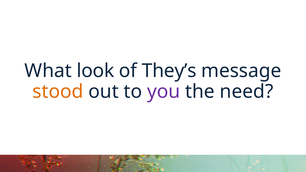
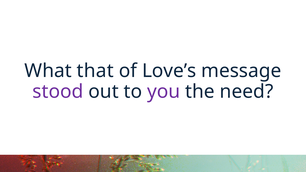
look: look -> that
They’s: They’s -> Love’s
stood colour: orange -> purple
